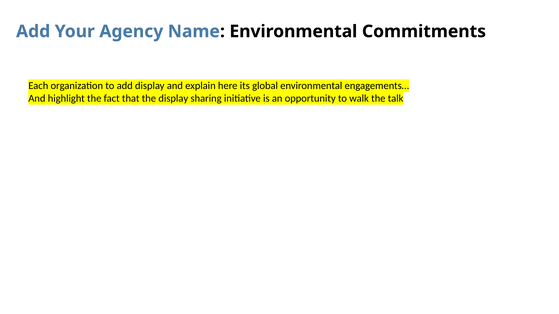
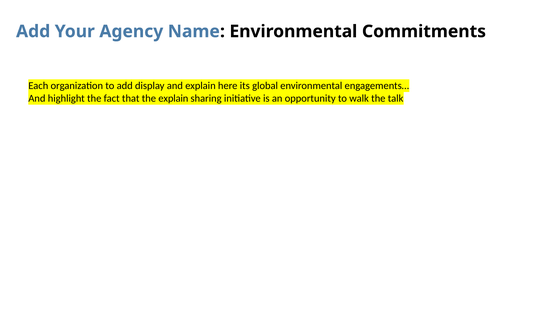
the display: display -> explain
